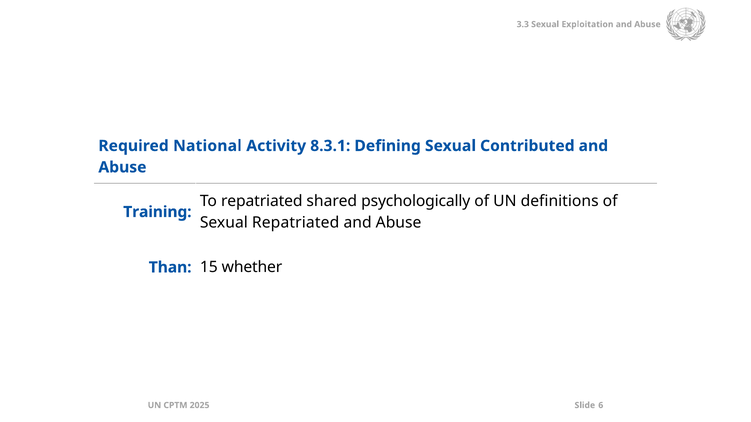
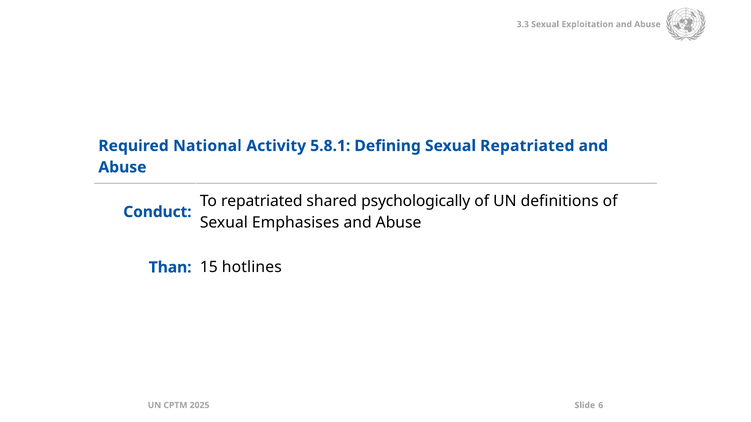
8.3.1: 8.3.1 -> 5.8.1
Sexual Contributed: Contributed -> Repatriated
Training: Training -> Conduct
Sexual Repatriated: Repatriated -> Emphasises
whether: whether -> hotlines
